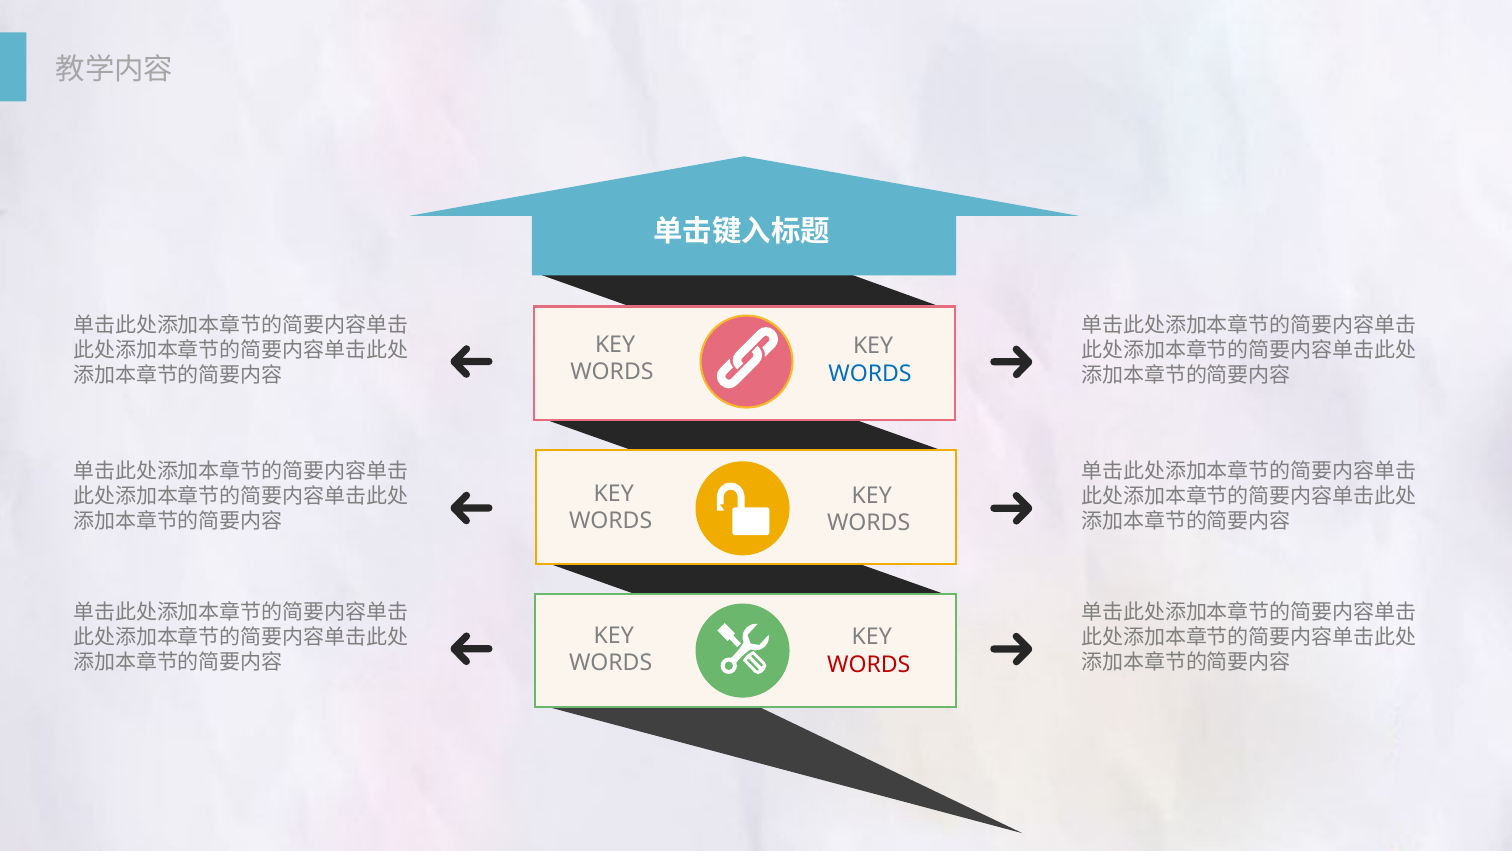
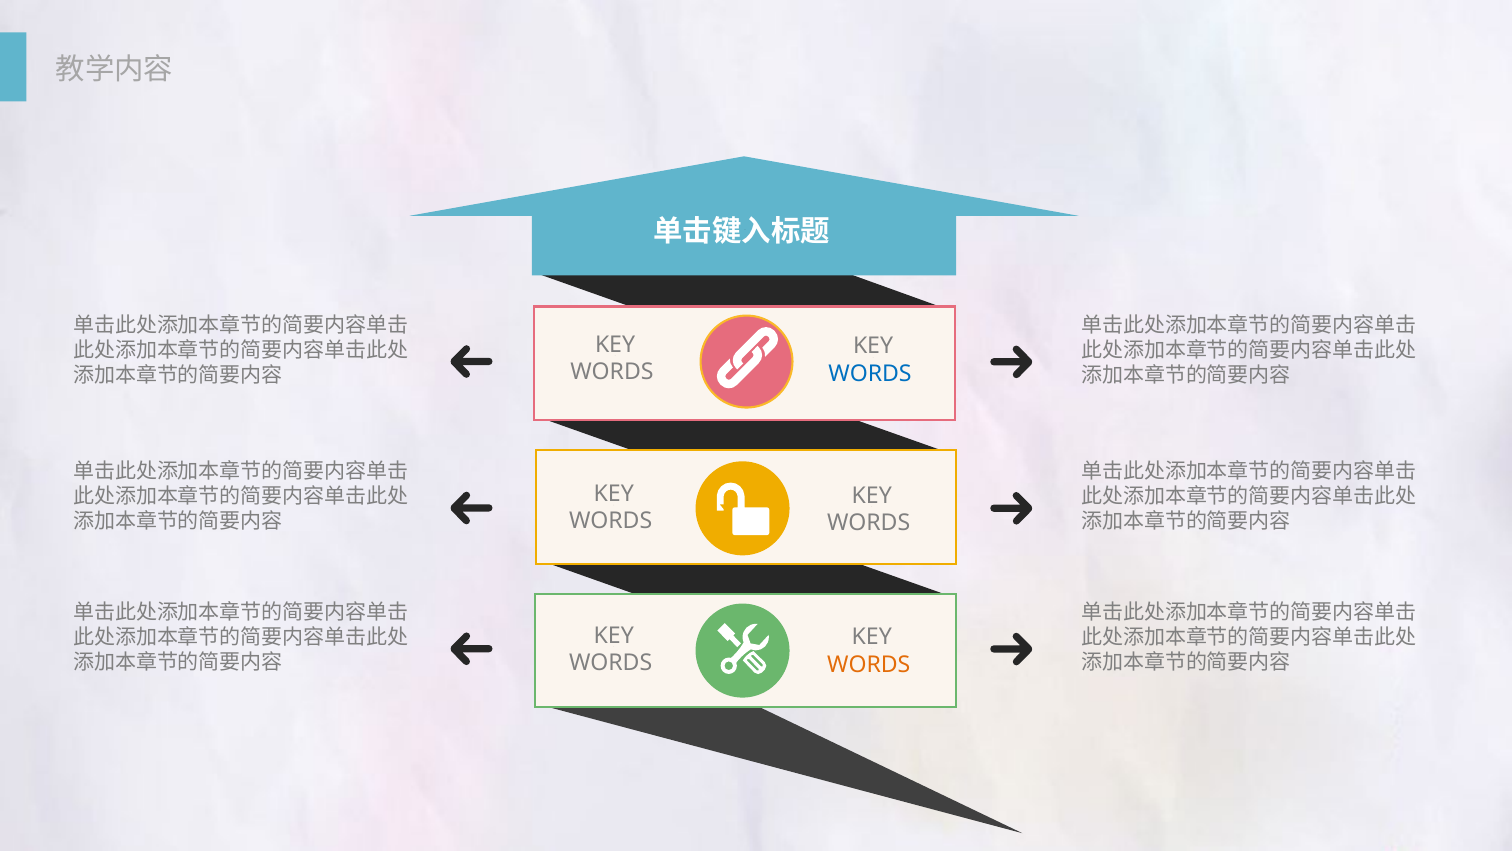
WORDS at (869, 665) colour: red -> orange
